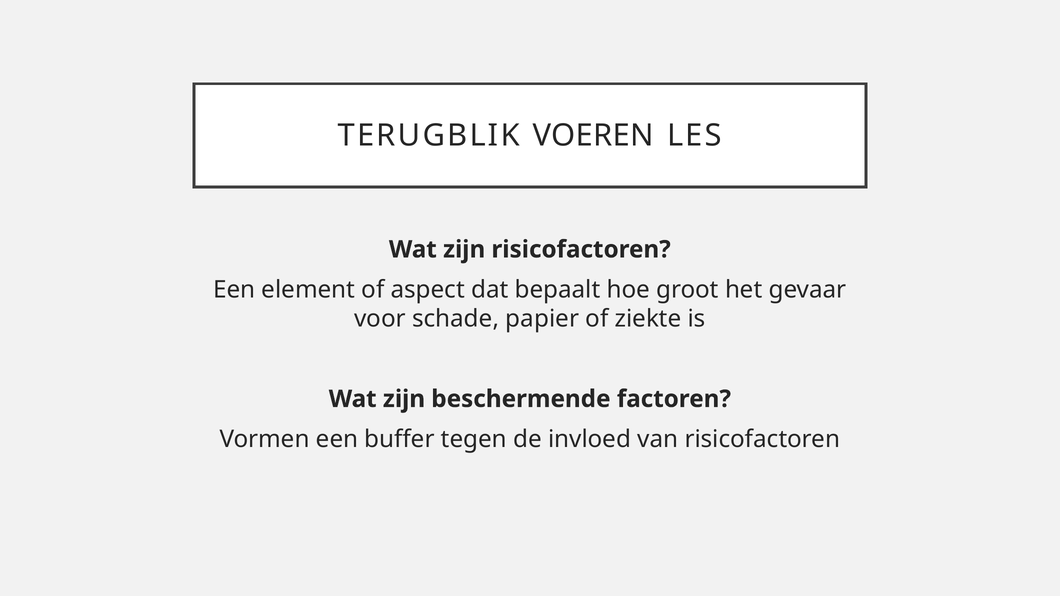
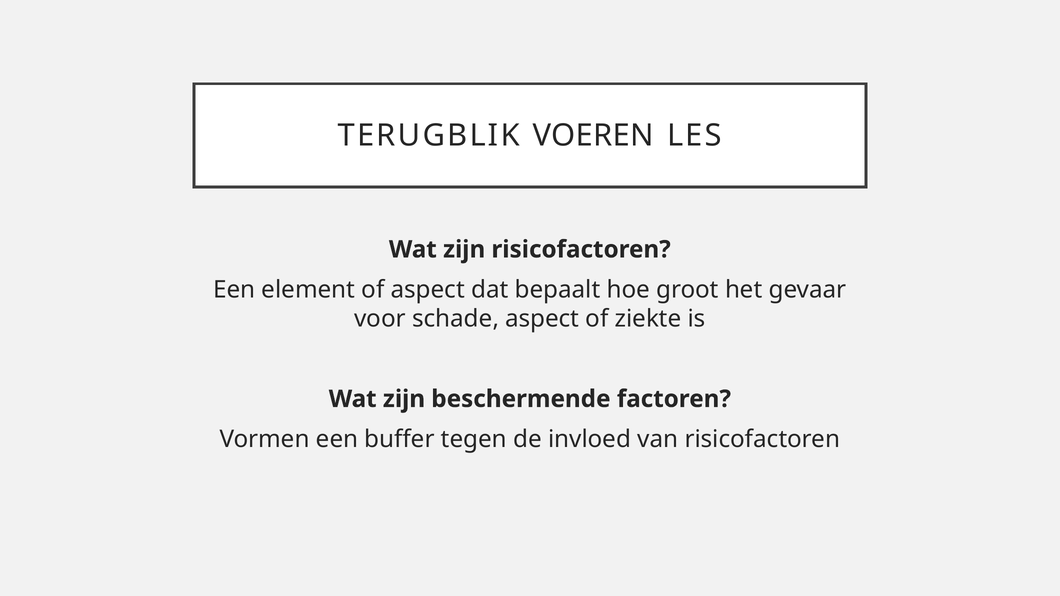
schade papier: papier -> aspect
